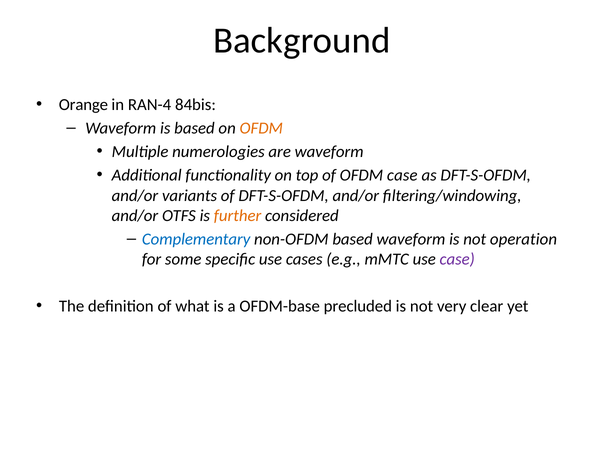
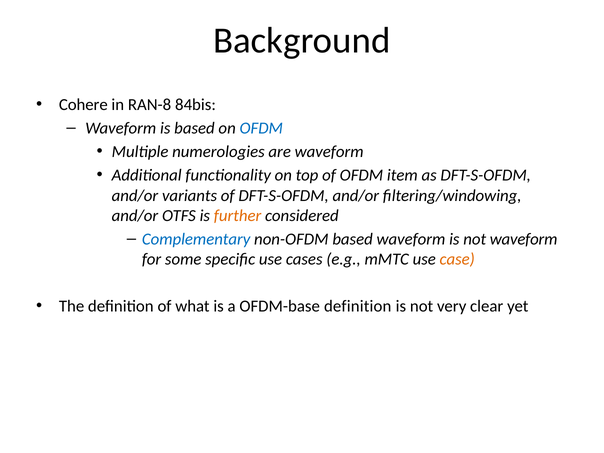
Orange: Orange -> Cohere
RAN-4: RAN-4 -> RAN-8
OFDM at (261, 128) colour: orange -> blue
OFDM case: case -> item
not operation: operation -> waveform
case at (457, 259) colour: purple -> orange
OFDM-base precluded: precluded -> definition
